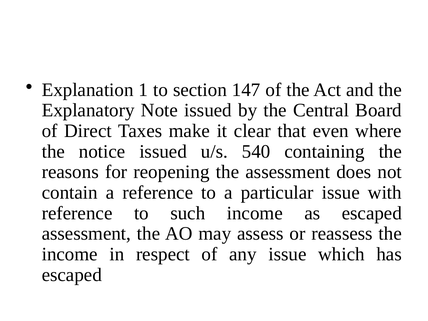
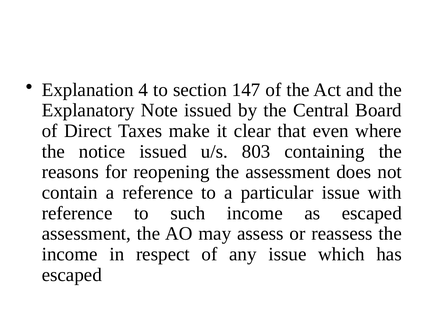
1: 1 -> 4
540: 540 -> 803
